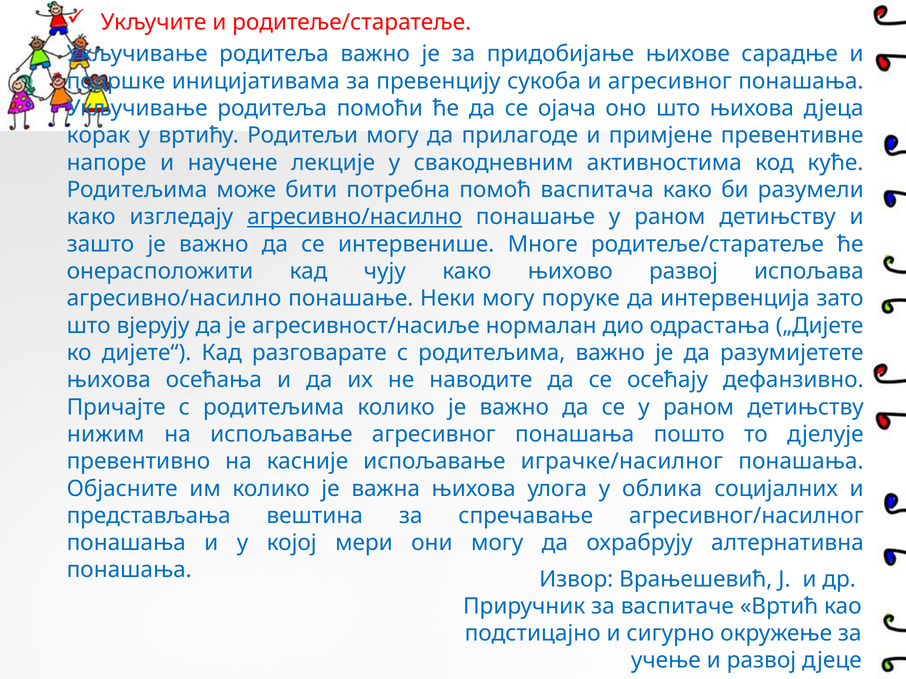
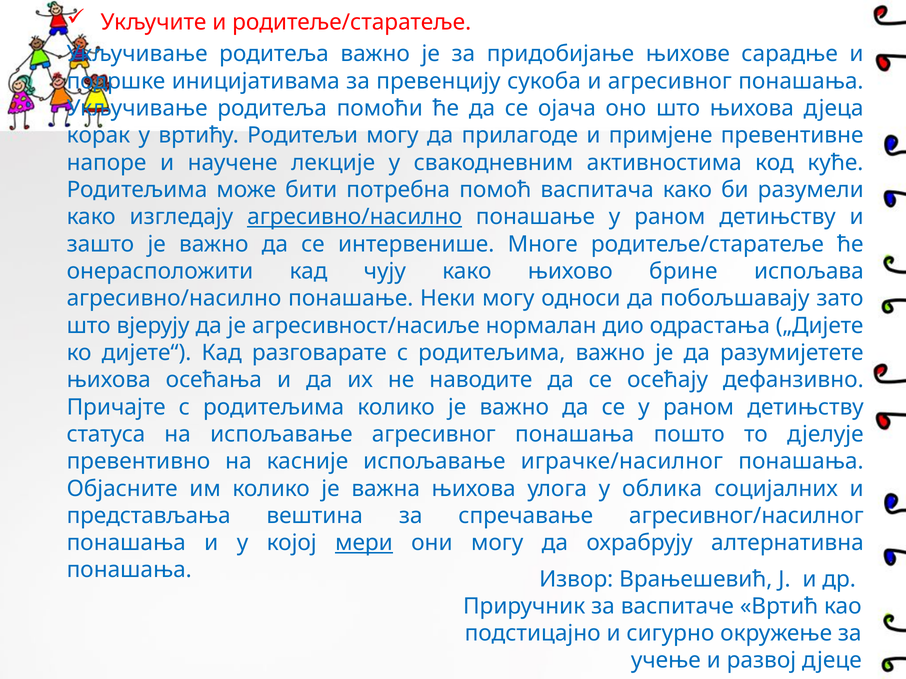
њихово развој: развој -> брине
поруке: поруке -> односи
интервенција: интервенција -> побољшавају
нижим: нижим -> статуса
мери underline: none -> present
